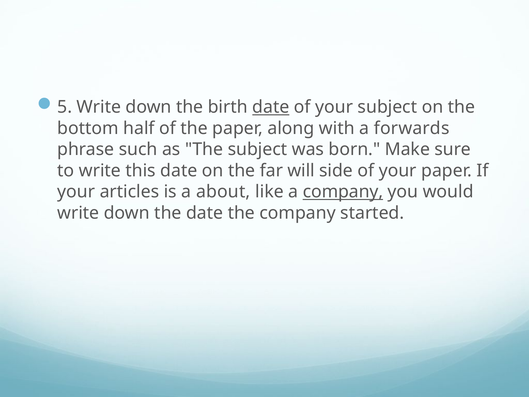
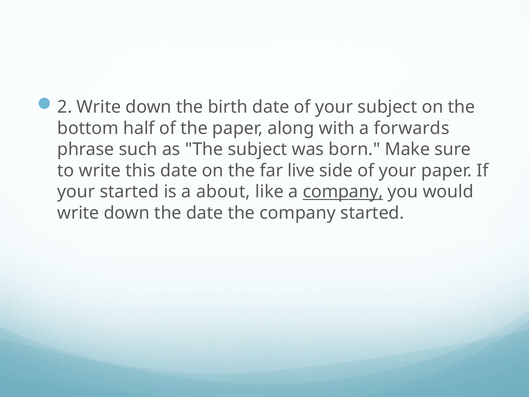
5: 5 -> 2
date at (271, 107) underline: present -> none
will: will -> live
your articles: articles -> started
